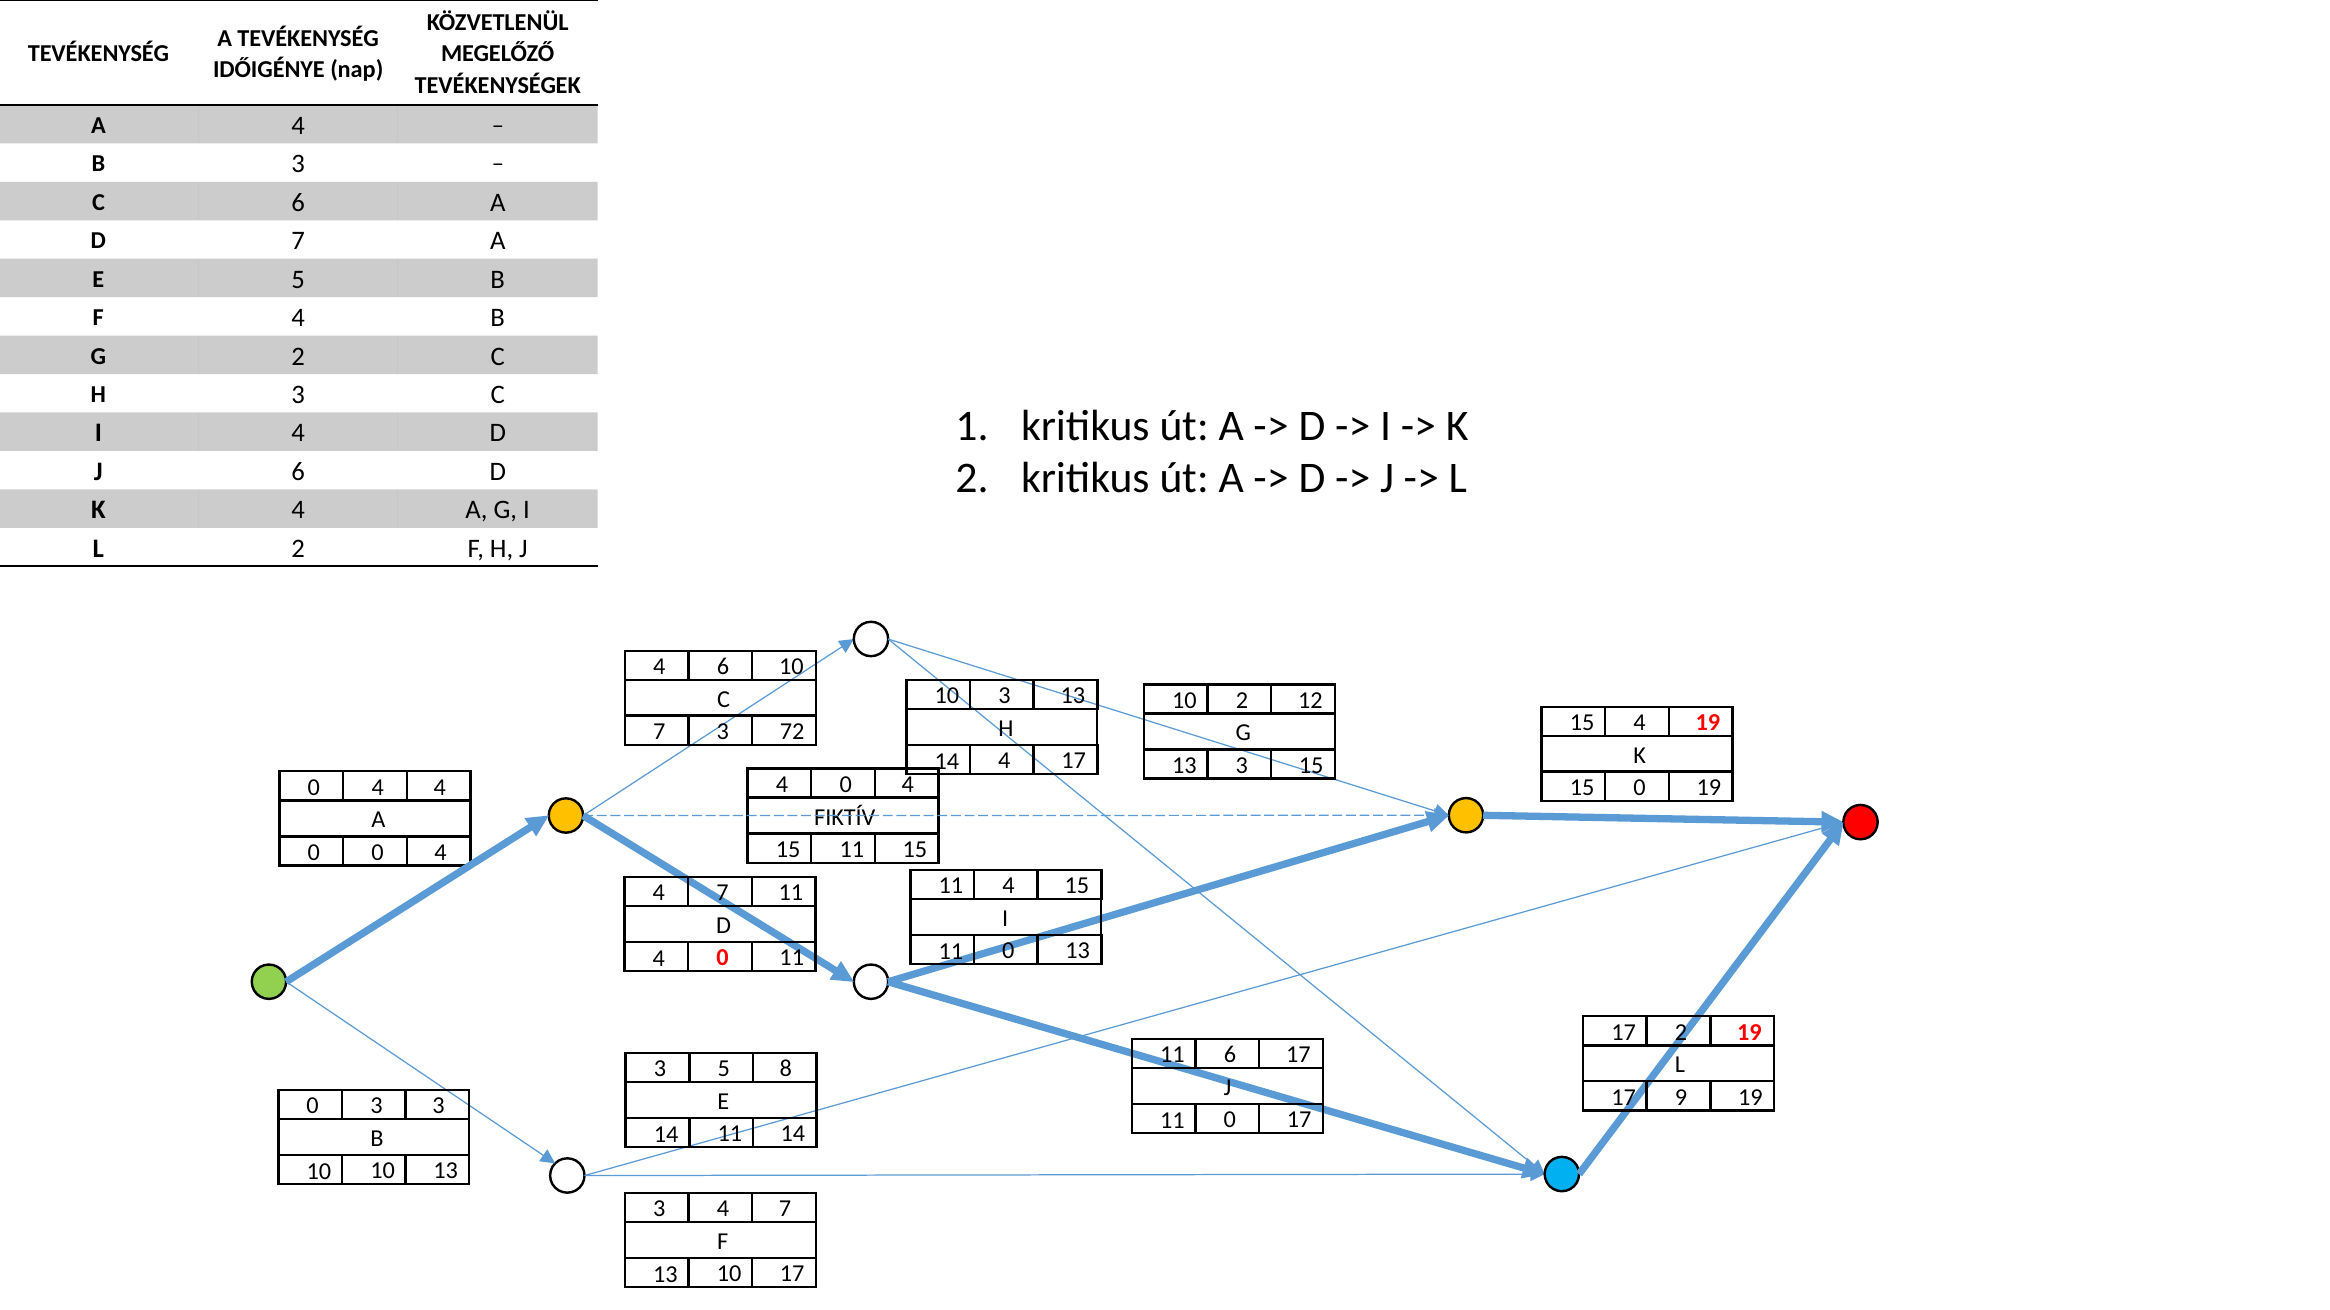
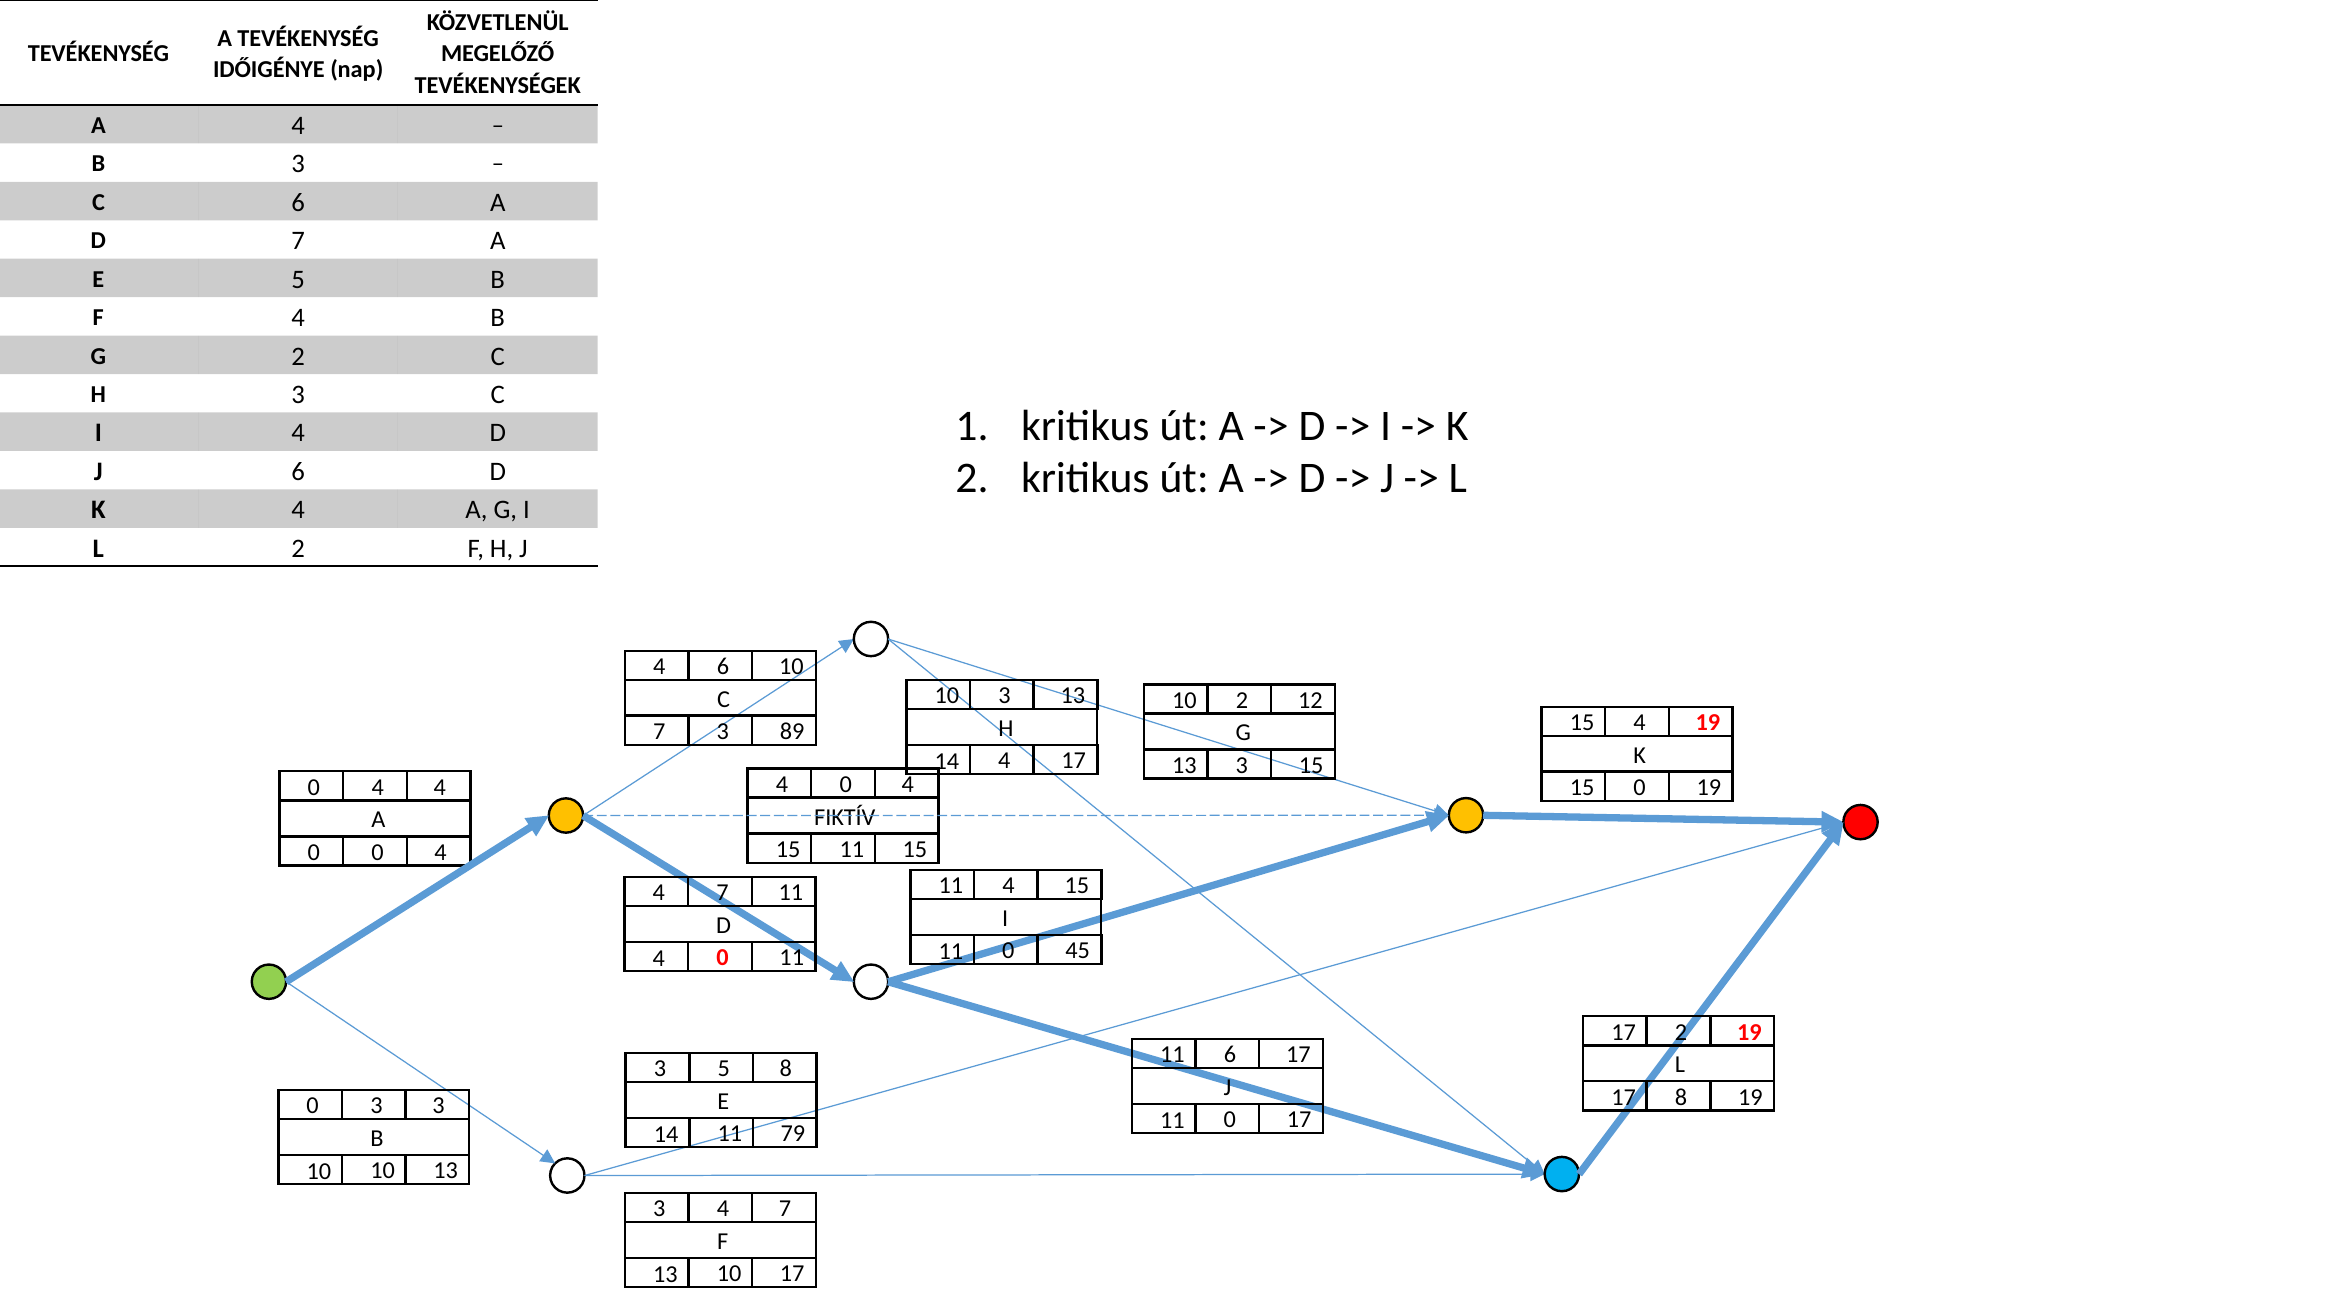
72: 72 -> 89
0 13: 13 -> 45
17 9: 9 -> 8
11 14: 14 -> 79
